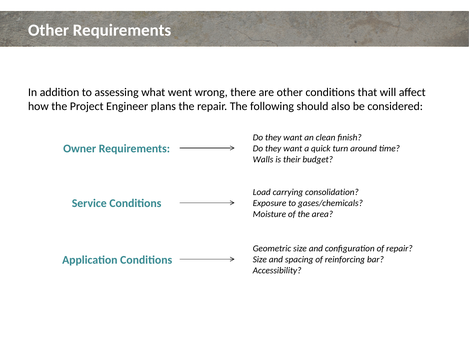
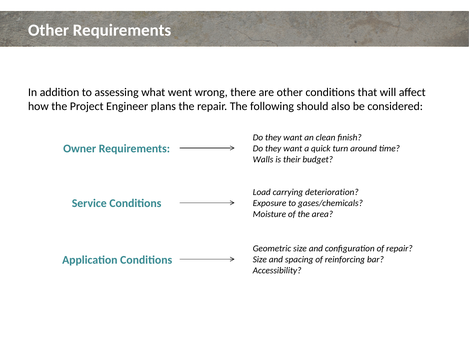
consolidation: consolidation -> deterioration
